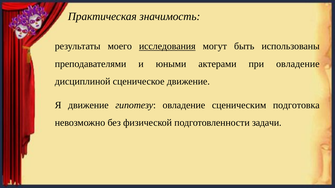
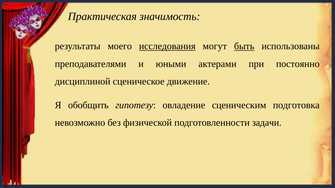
быть underline: none -> present
при овладение: овладение -> постоянно
Я движение: движение -> обобщить
